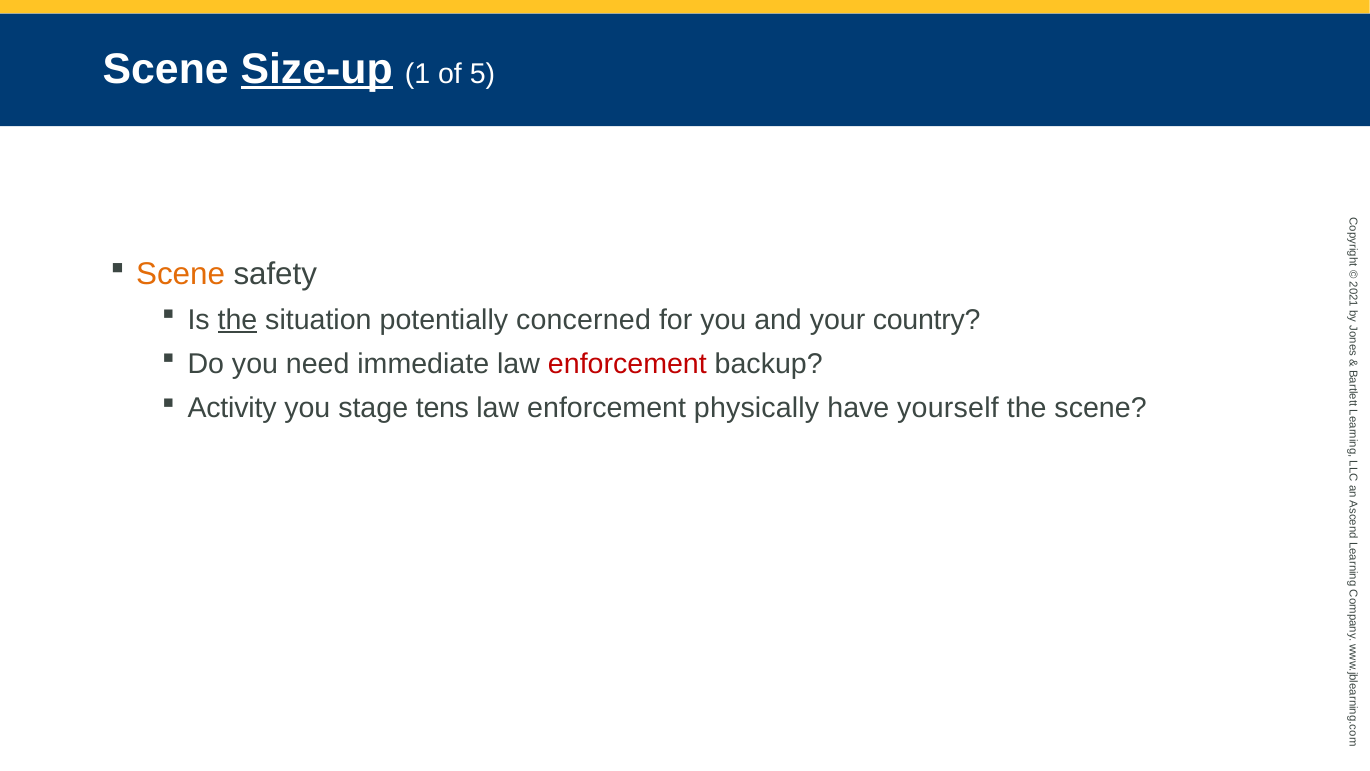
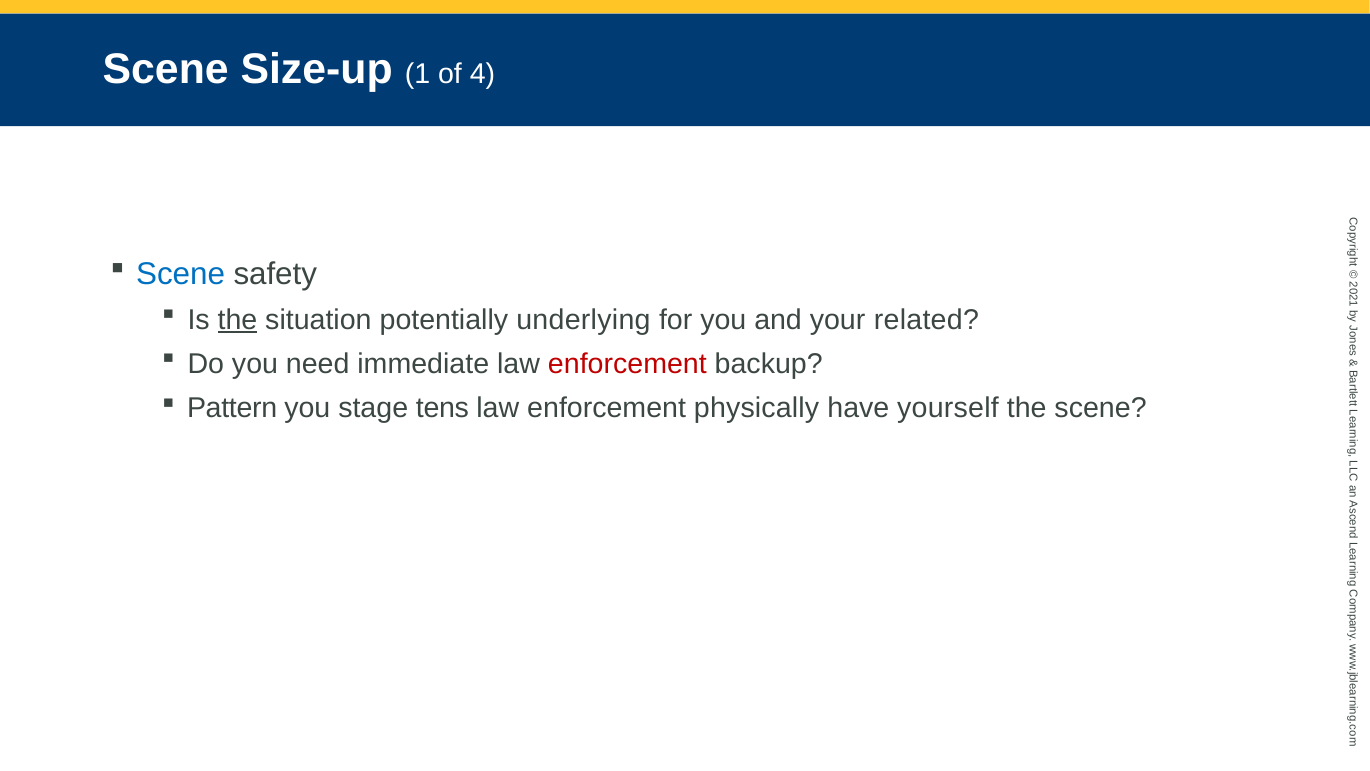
Size-up underline: present -> none
5: 5 -> 4
Scene at (181, 274) colour: orange -> blue
concerned: concerned -> underlying
country: country -> related
Activity: Activity -> Pattern
